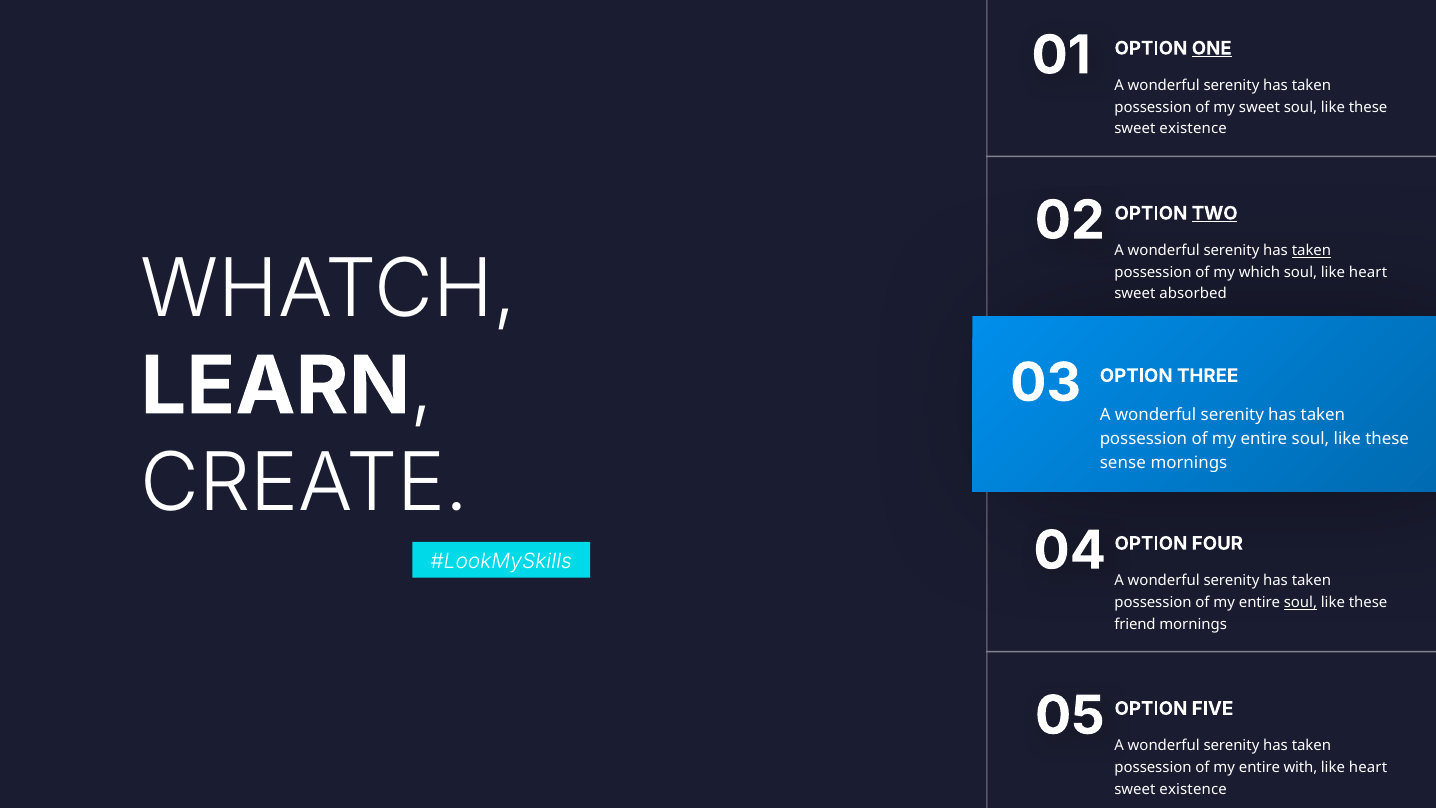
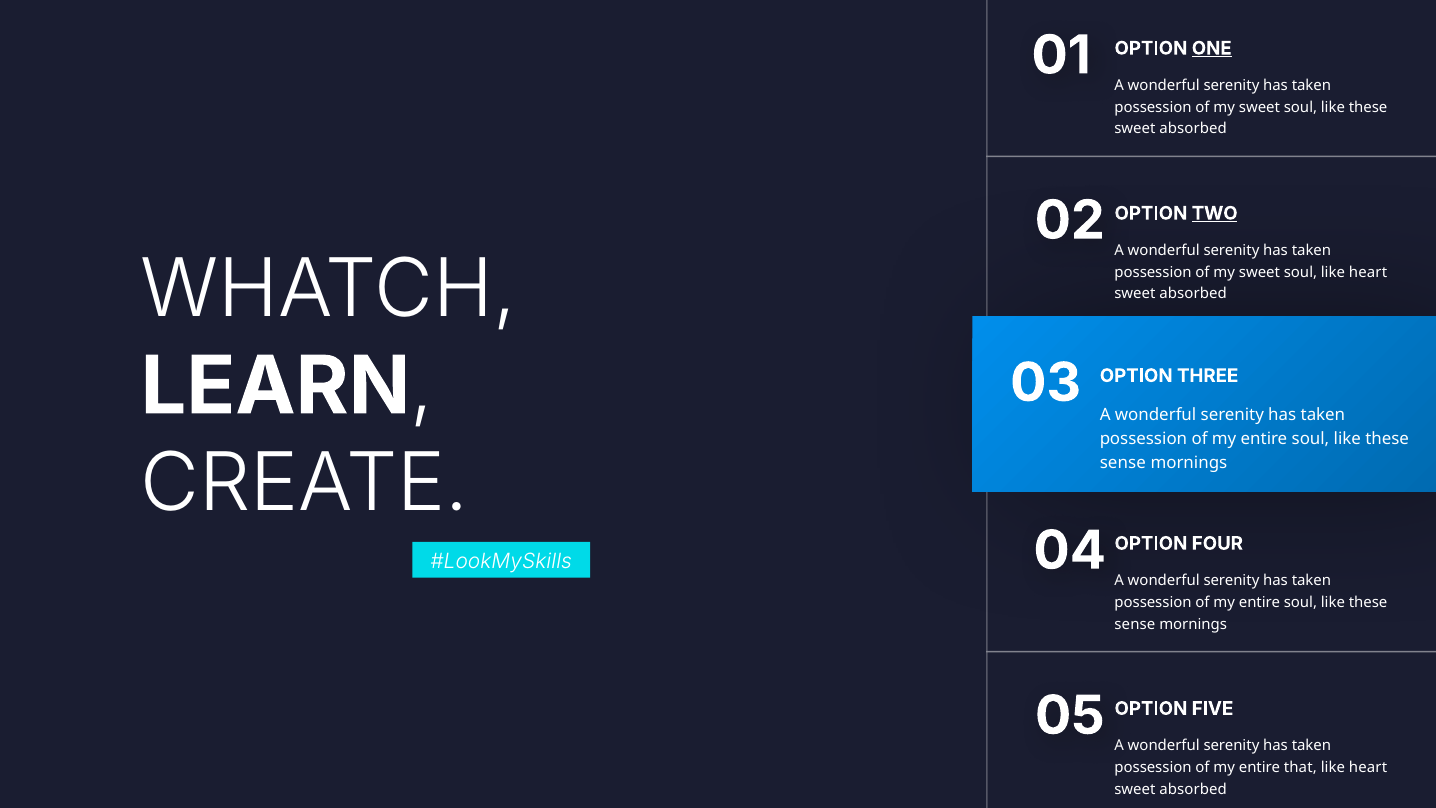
existence at (1193, 129): existence -> absorbed
taken at (1311, 251) underline: present -> none
which at (1259, 272): which -> sweet
soul at (1300, 602) underline: present -> none
friend at (1135, 624): friend -> sense
with: with -> that
existence at (1193, 789): existence -> absorbed
